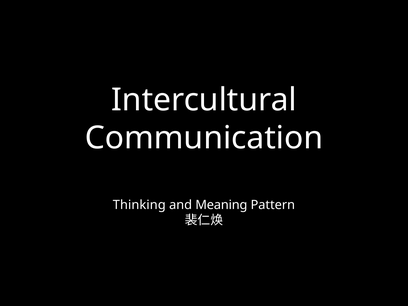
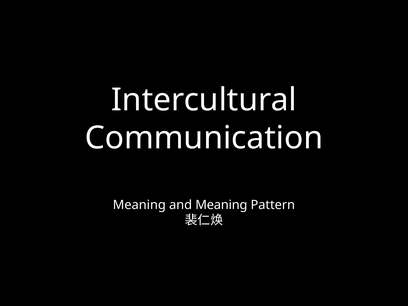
Thinking at (139, 205): Thinking -> Meaning
